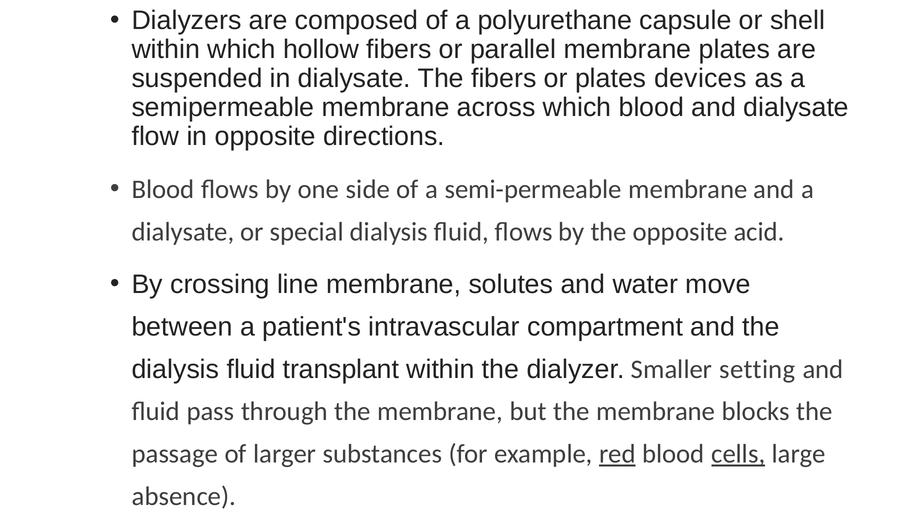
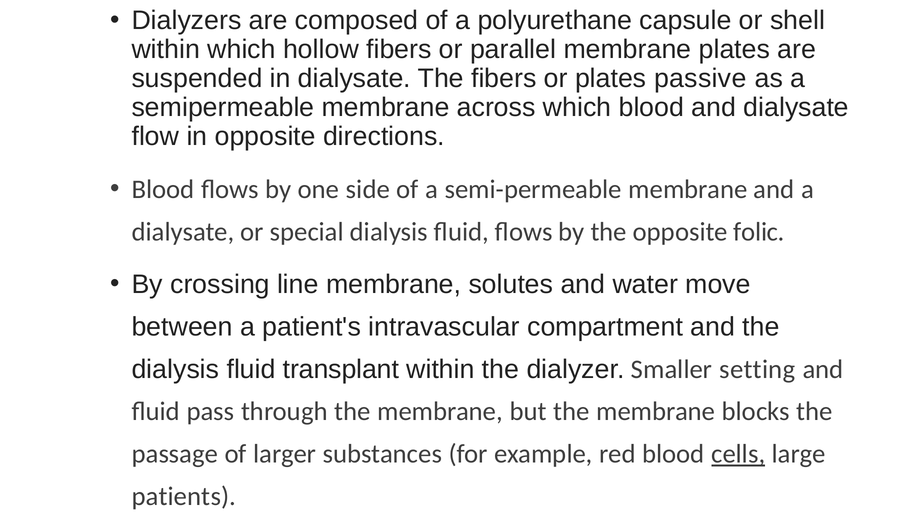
devices: devices -> passive
acid: acid -> folic
red underline: present -> none
absence: absence -> patients
